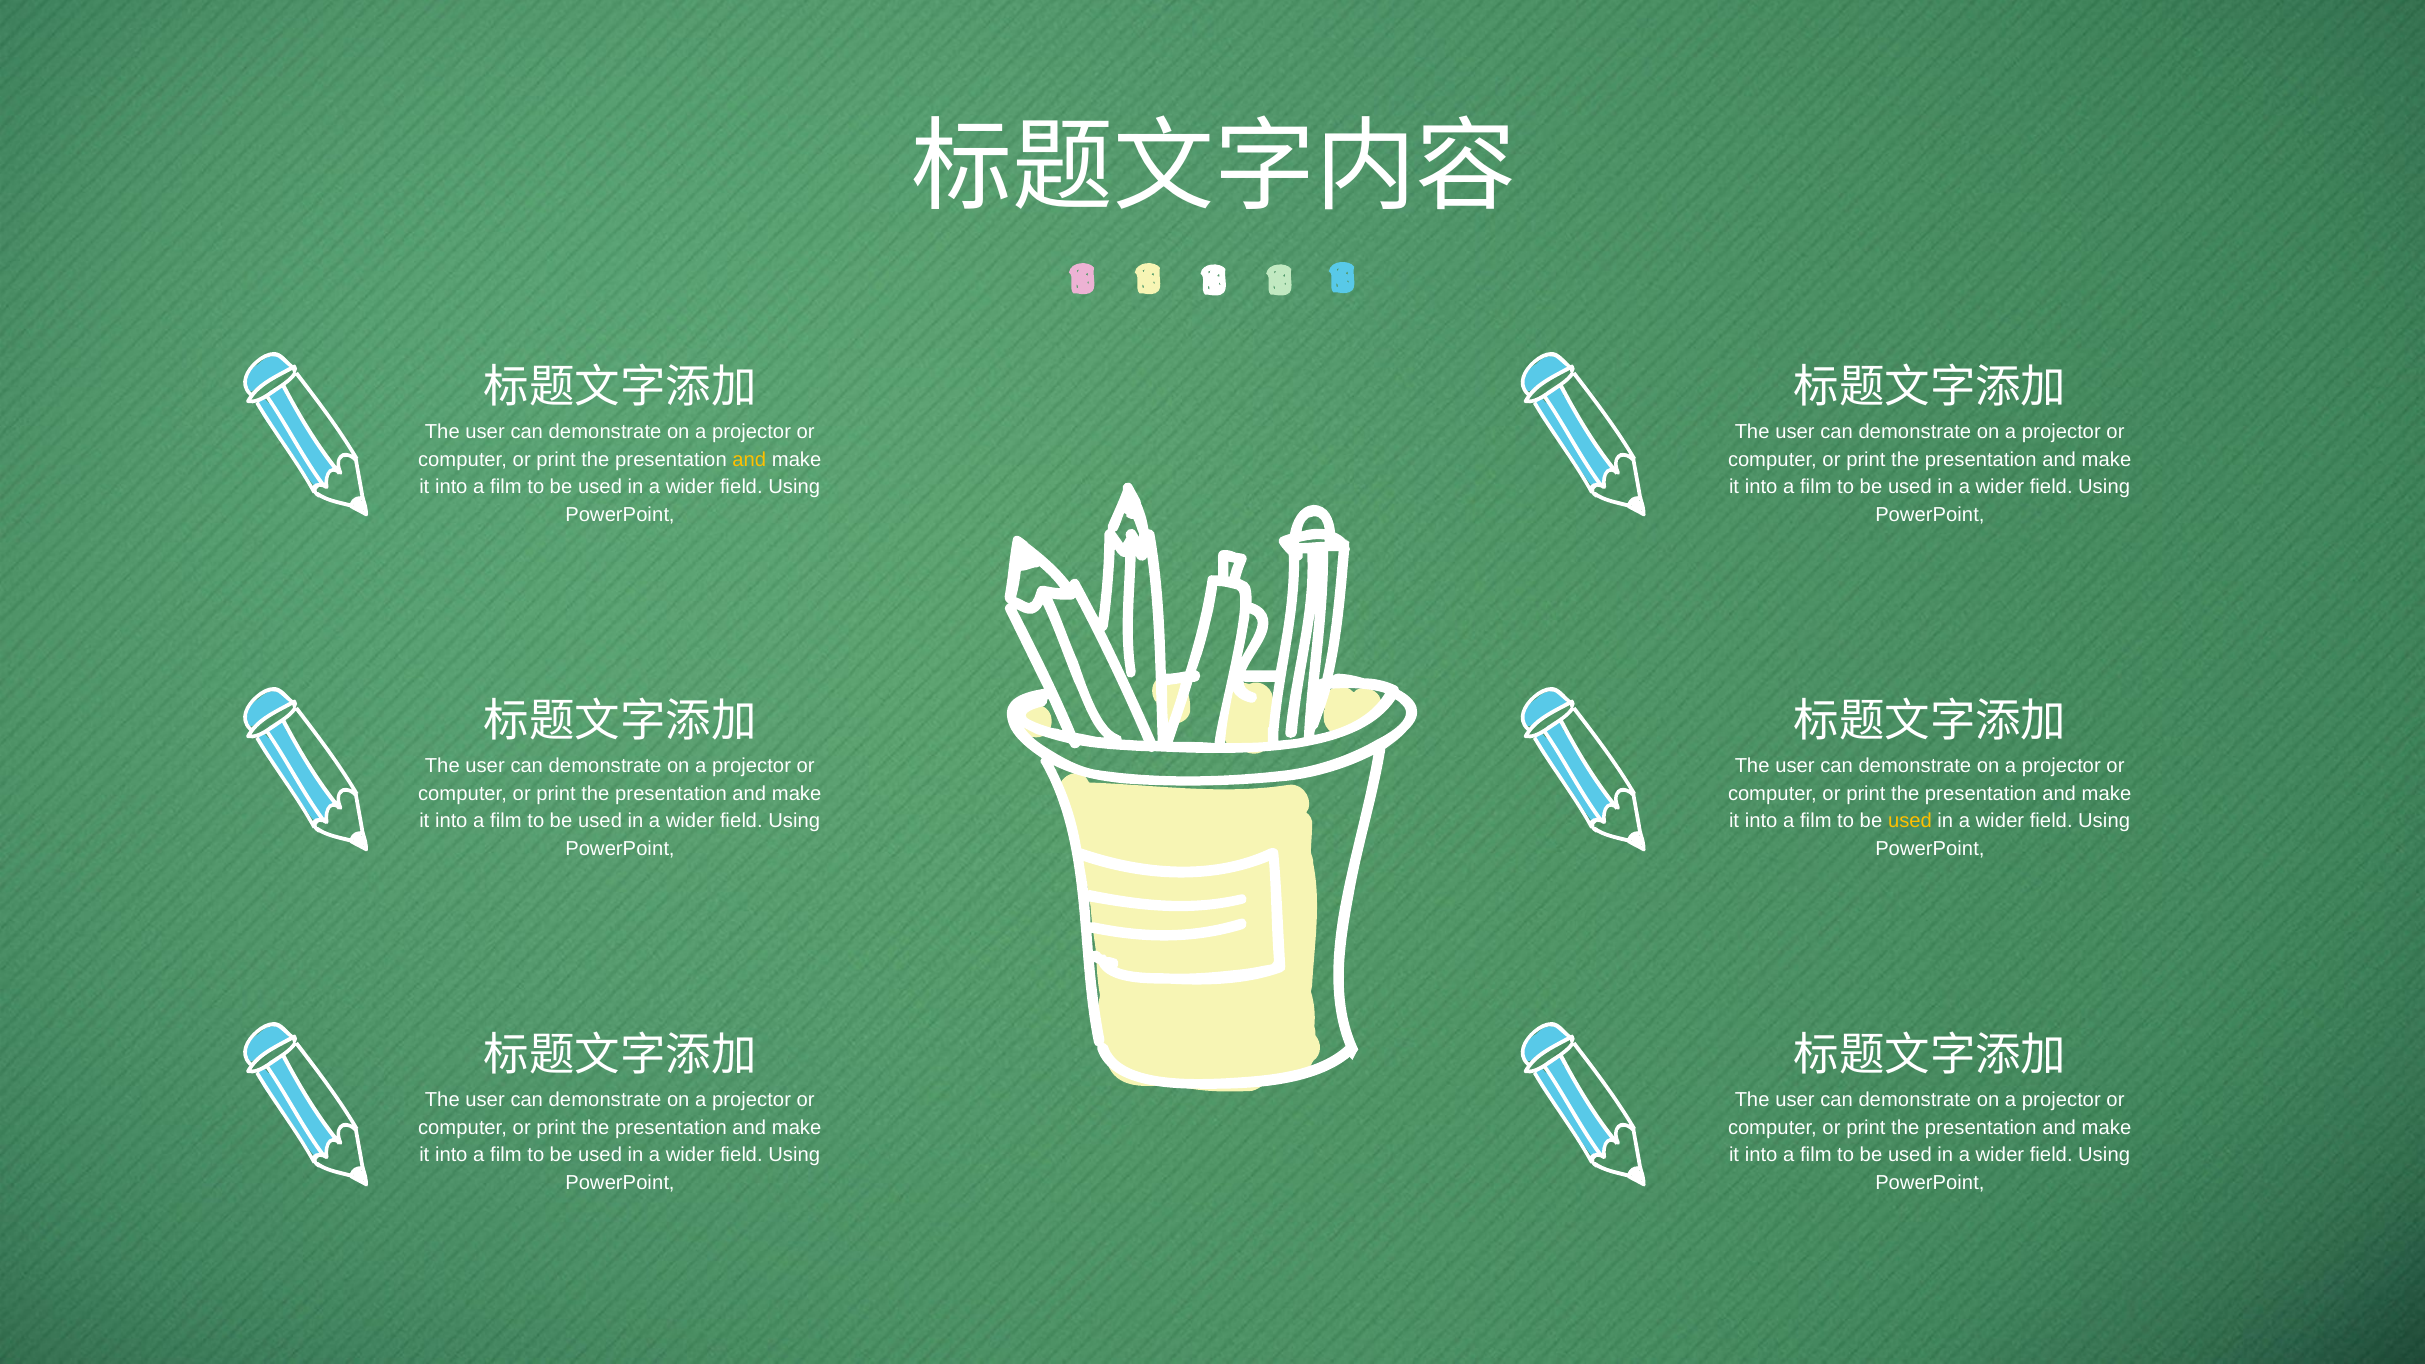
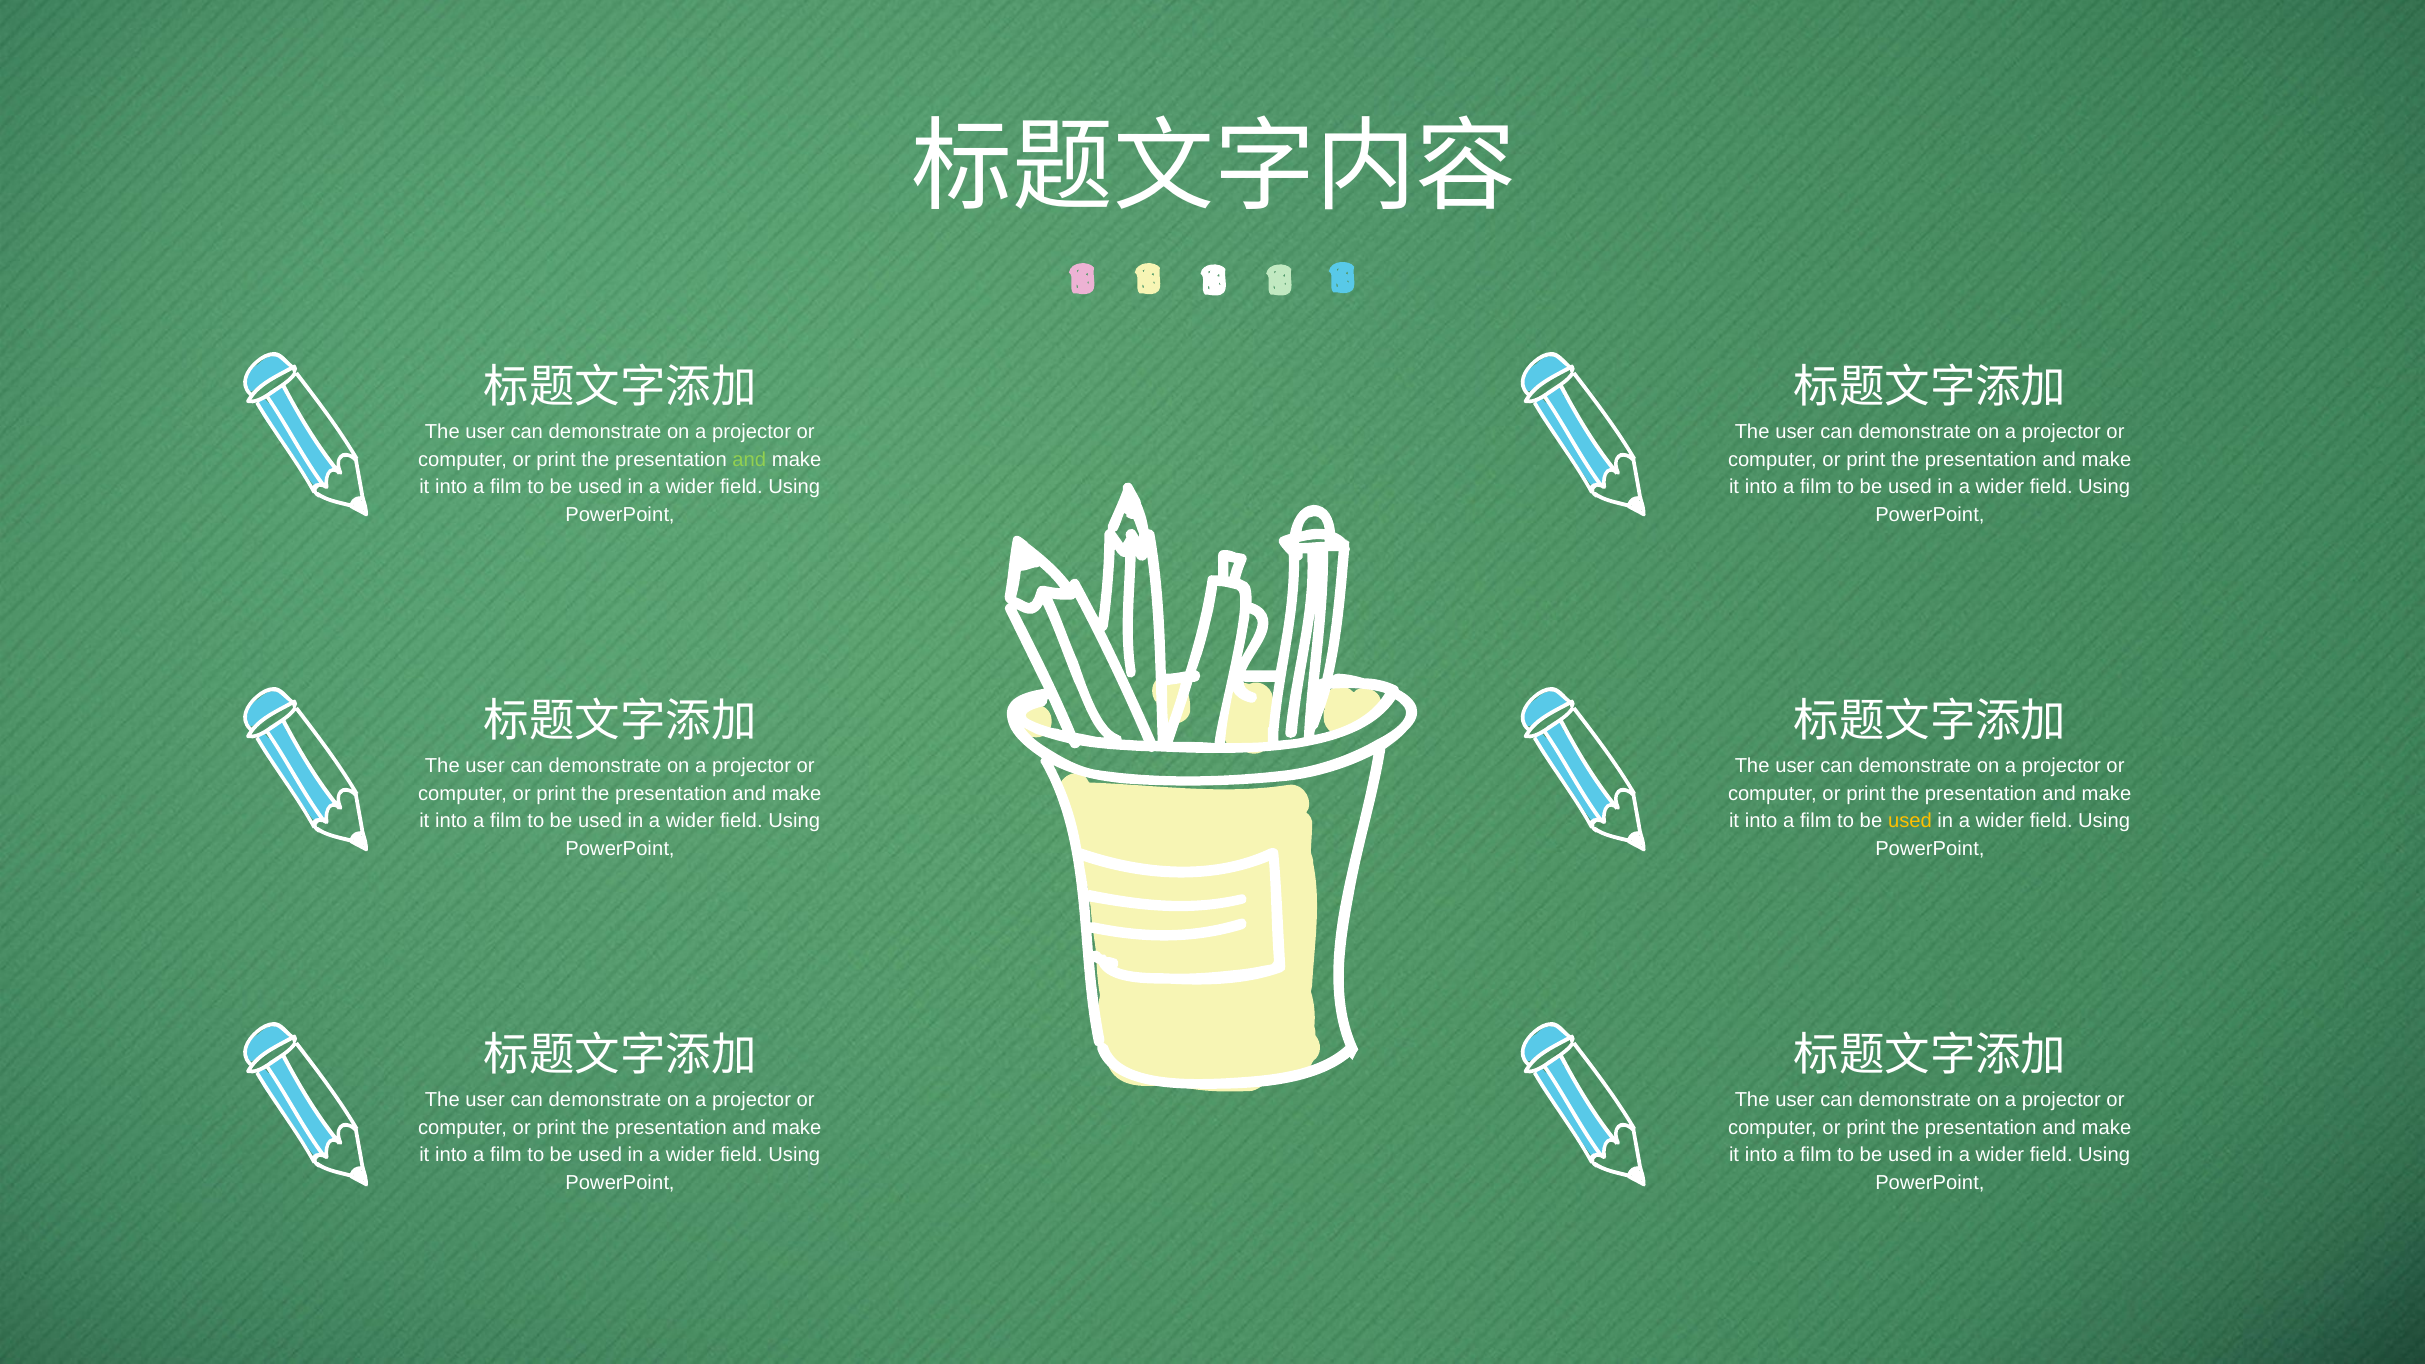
and at (749, 460) colour: yellow -> light green
